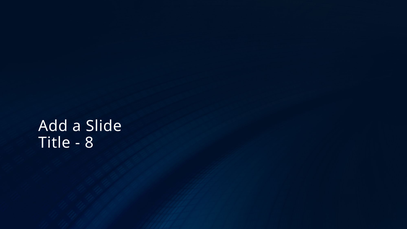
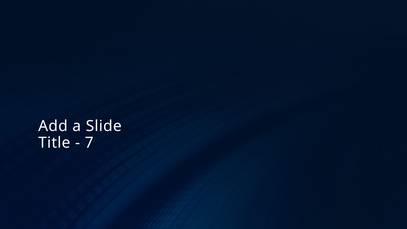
8: 8 -> 7
